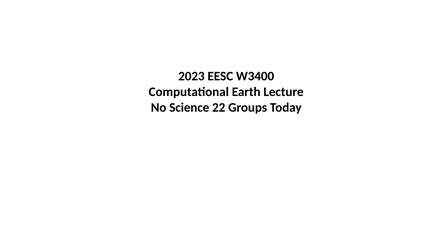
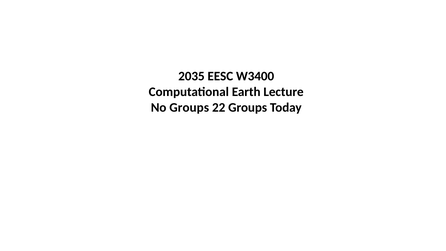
2023: 2023 -> 2035
No Science: Science -> Groups
